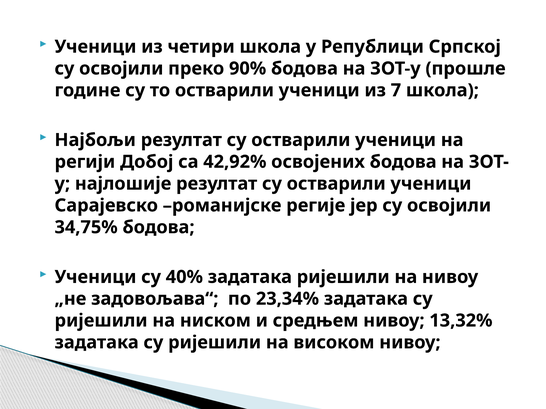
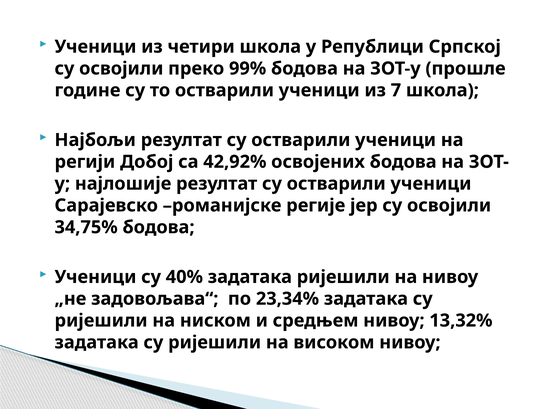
90%: 90% -> 99%
